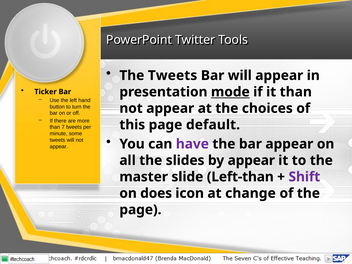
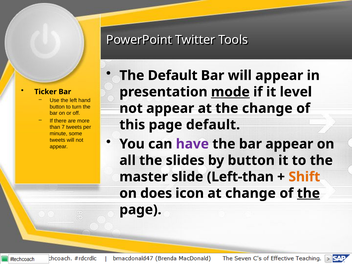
The Tweets: Tweets -> Default
it than: than -> level
the choices: choices -> change
by appear: appear -> button
Shift colour: purple -> orange
the at (308, 193) underline: none -> present
